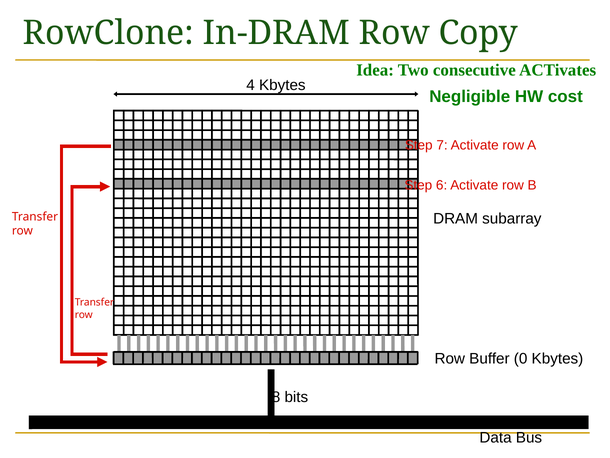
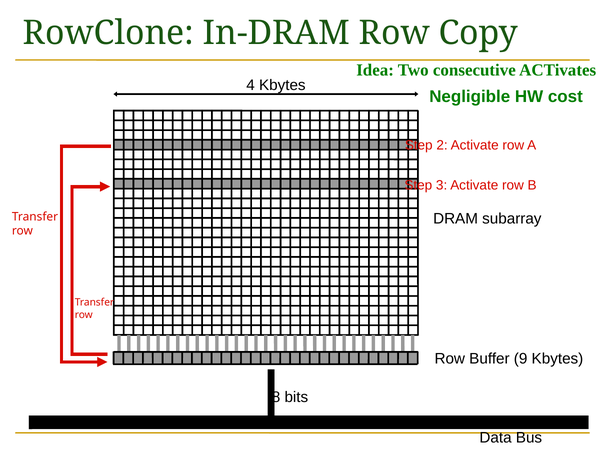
7: 7 -> 2
6: 6 -> 3
0: 0 -> 9
